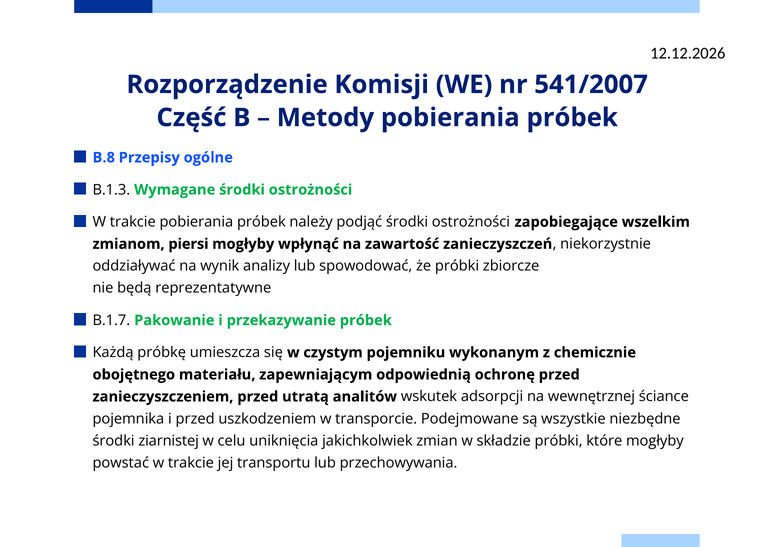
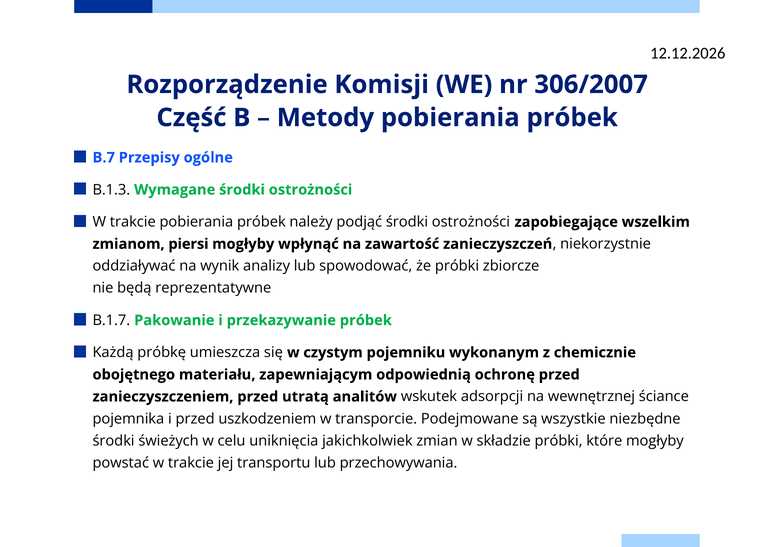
541/2007: 541/2007 -> 306/2007
B.8: B.8 -> B.7
ziarnistej: ziarnistej -> świeżych
